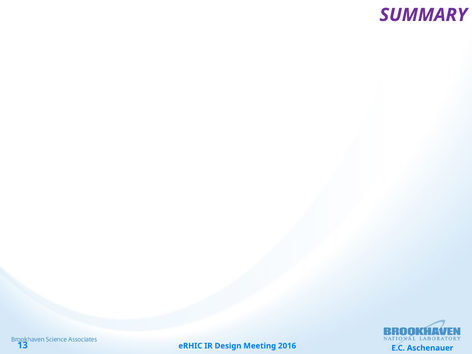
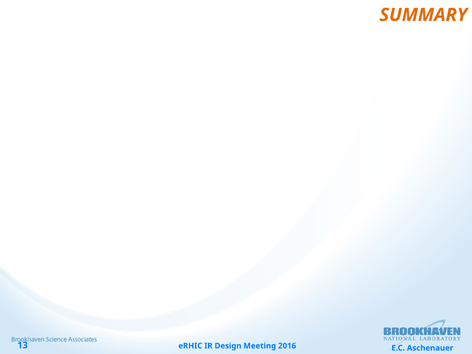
SUMMARY colour: purple -> orange
